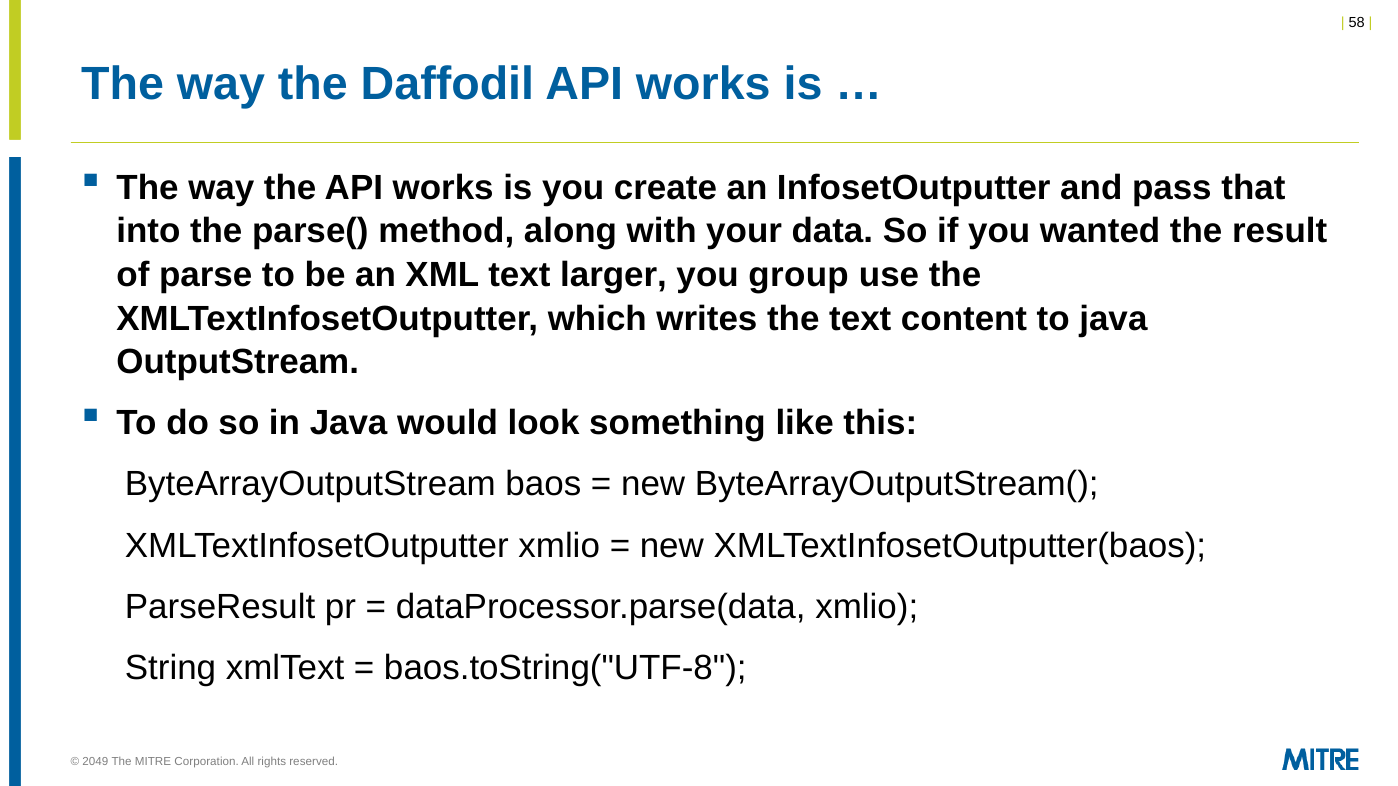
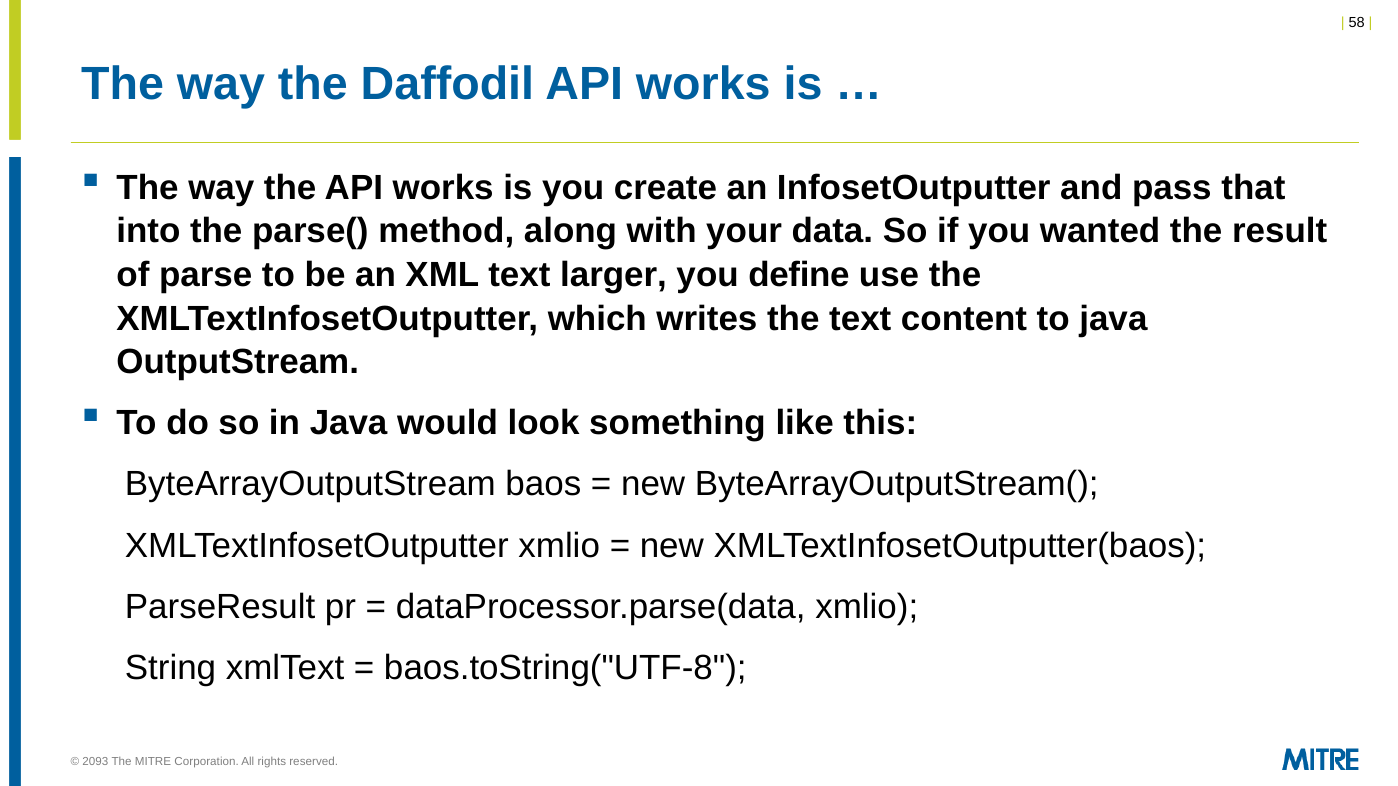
group: group -> define
2049: 2049 -> 2093
